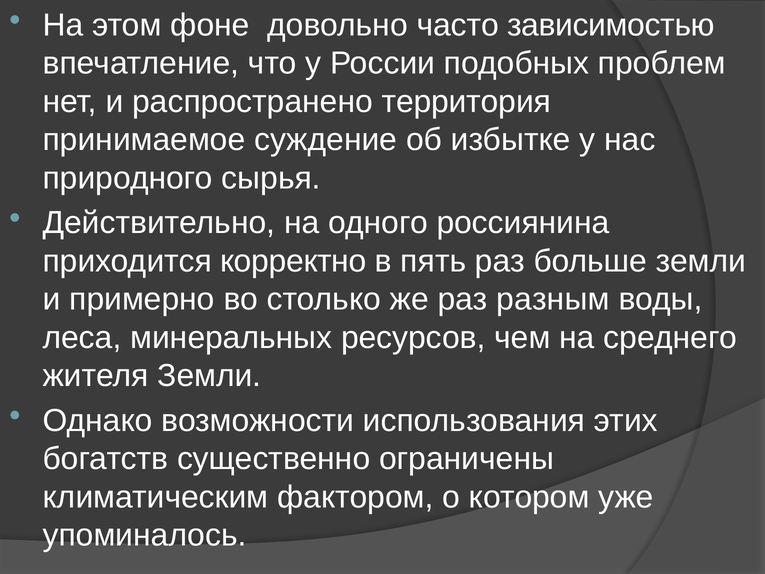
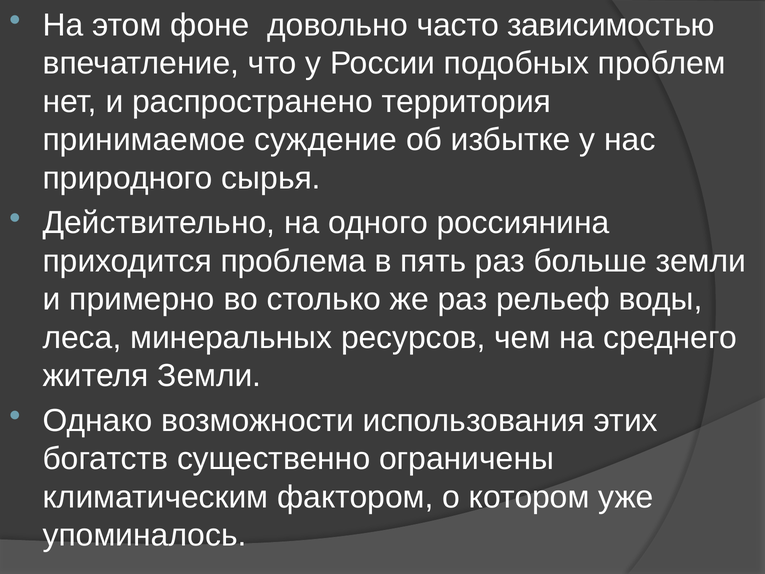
корректно: корректно -> проблема
разным: разным -> рельеф
